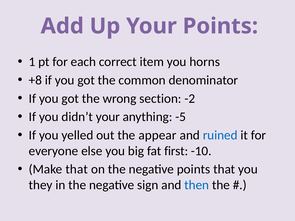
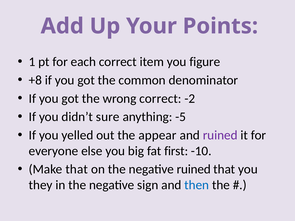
horns: horns -> figure
wrong section: section -> correct
didn’t your: your -> sure
ruined at (220, 135) colour: blue -> purple
negative points: points -> ruined
